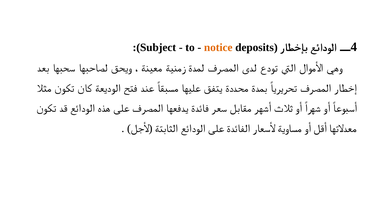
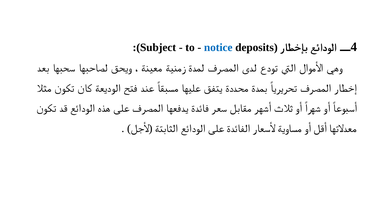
notice colour: orange -> blue
